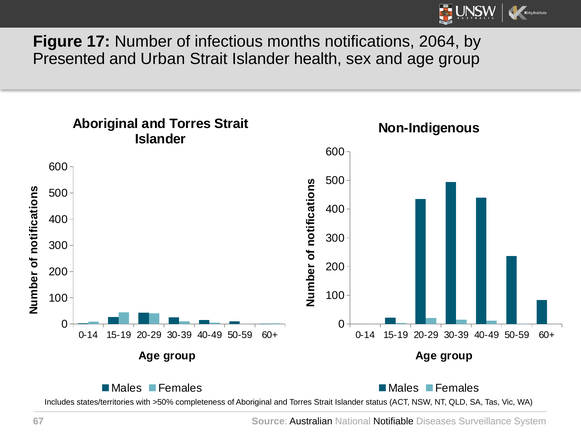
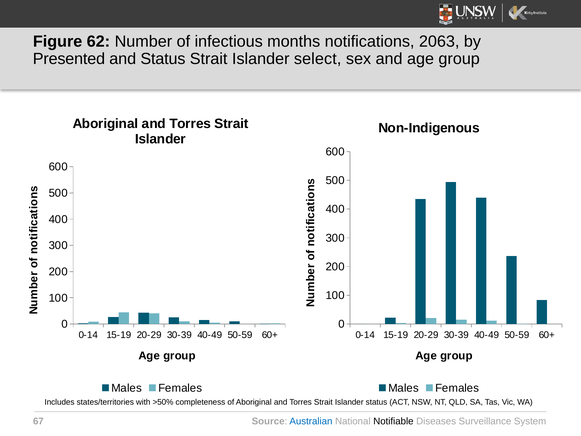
17: 17 -> 62
2064: 2064 -> 2063
and Urban: Urban -> Status
health: health -> select
Australian colour: black -> blue
